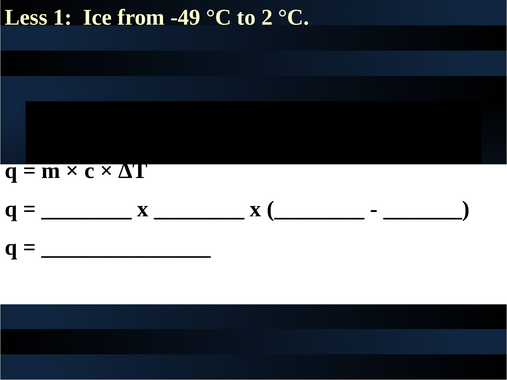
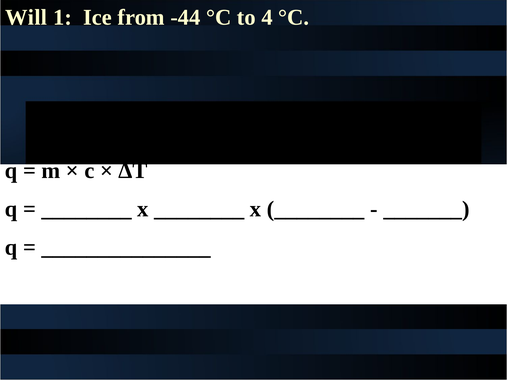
Less: Less -> Will
-49: -49 -> -44
2: 2 -> 4
